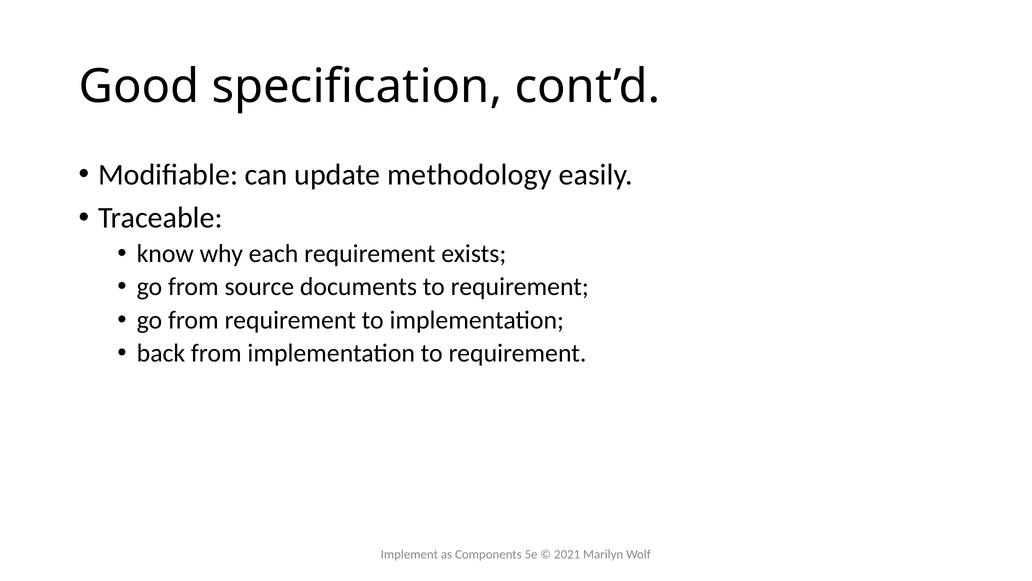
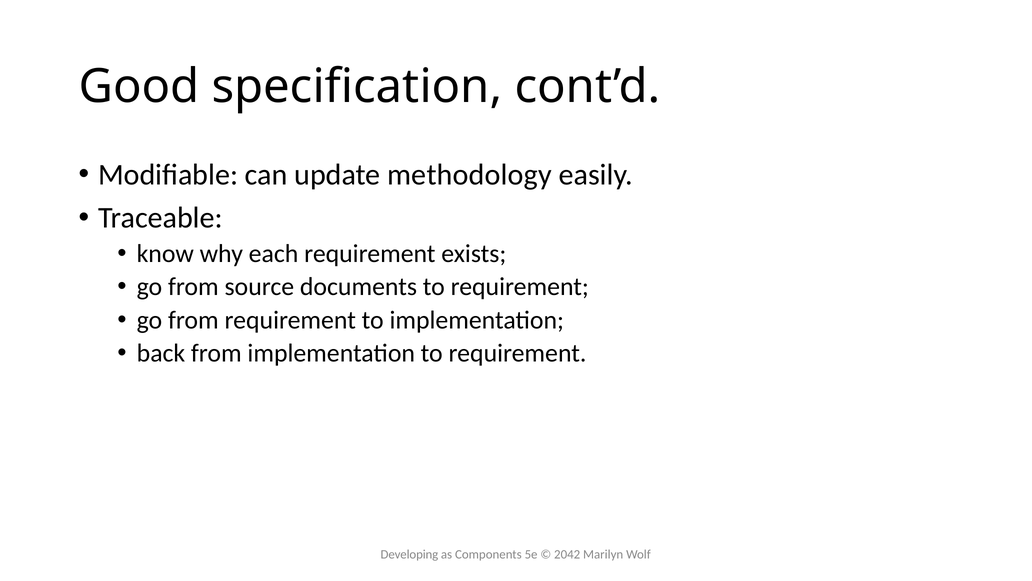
Implement: Implement -> Developing
2021: 2021 -> 2042
